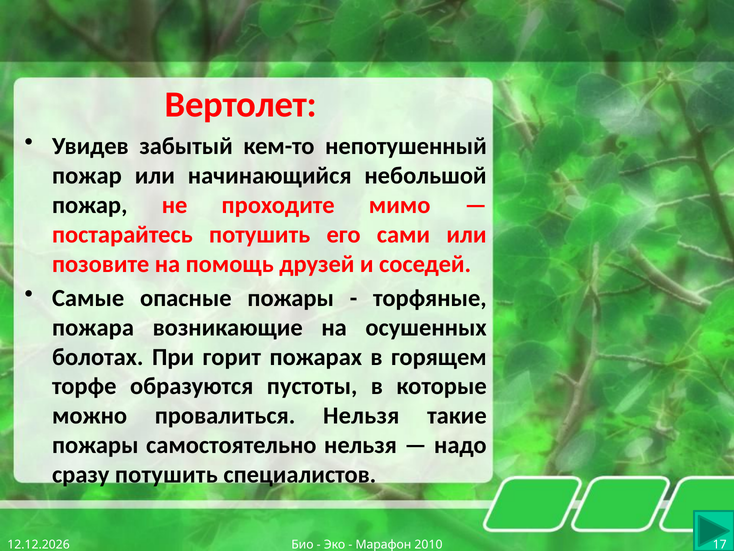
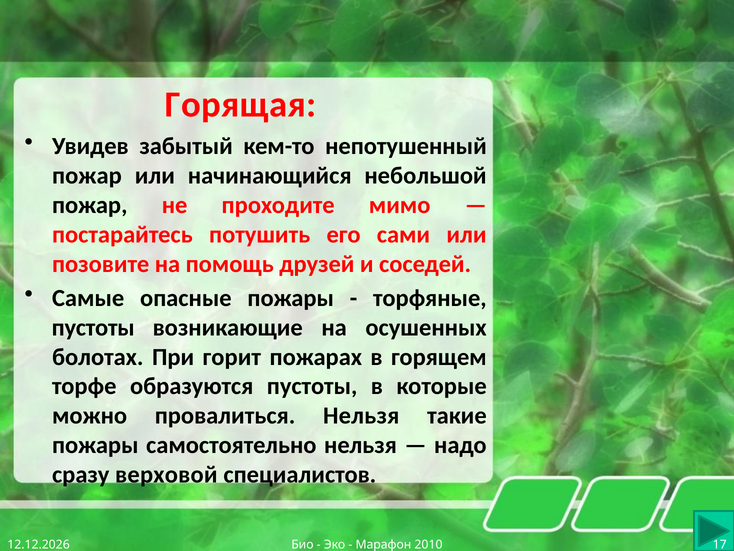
Вертолет: Вертолет -> Горящая
пожара at (93, 327): пожара -> пустоты
сразу потушить: потушить -> верховой
